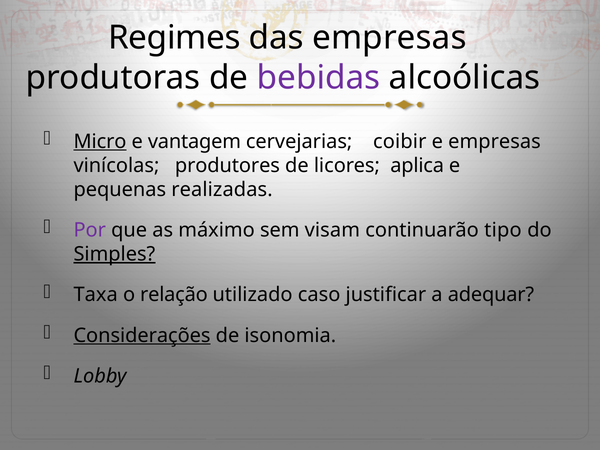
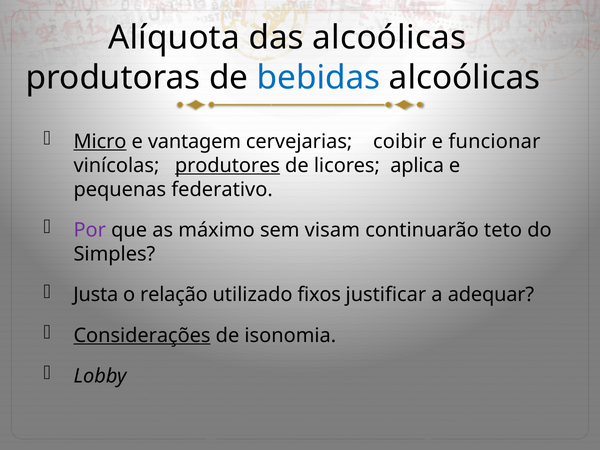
Regimes: Regimes -> Alíquota
das empresas: empresas -> alcoólicas
bebidas colour: purple -> blue
e empresas: empresas -> funcionar
produtores underline: none -> present
realizadas: realizadas -> federativo
tipo: tipo -> teto
Simples underline: present -> none
Taxa: Taxa -> Justa
caso: caso -> fixos
